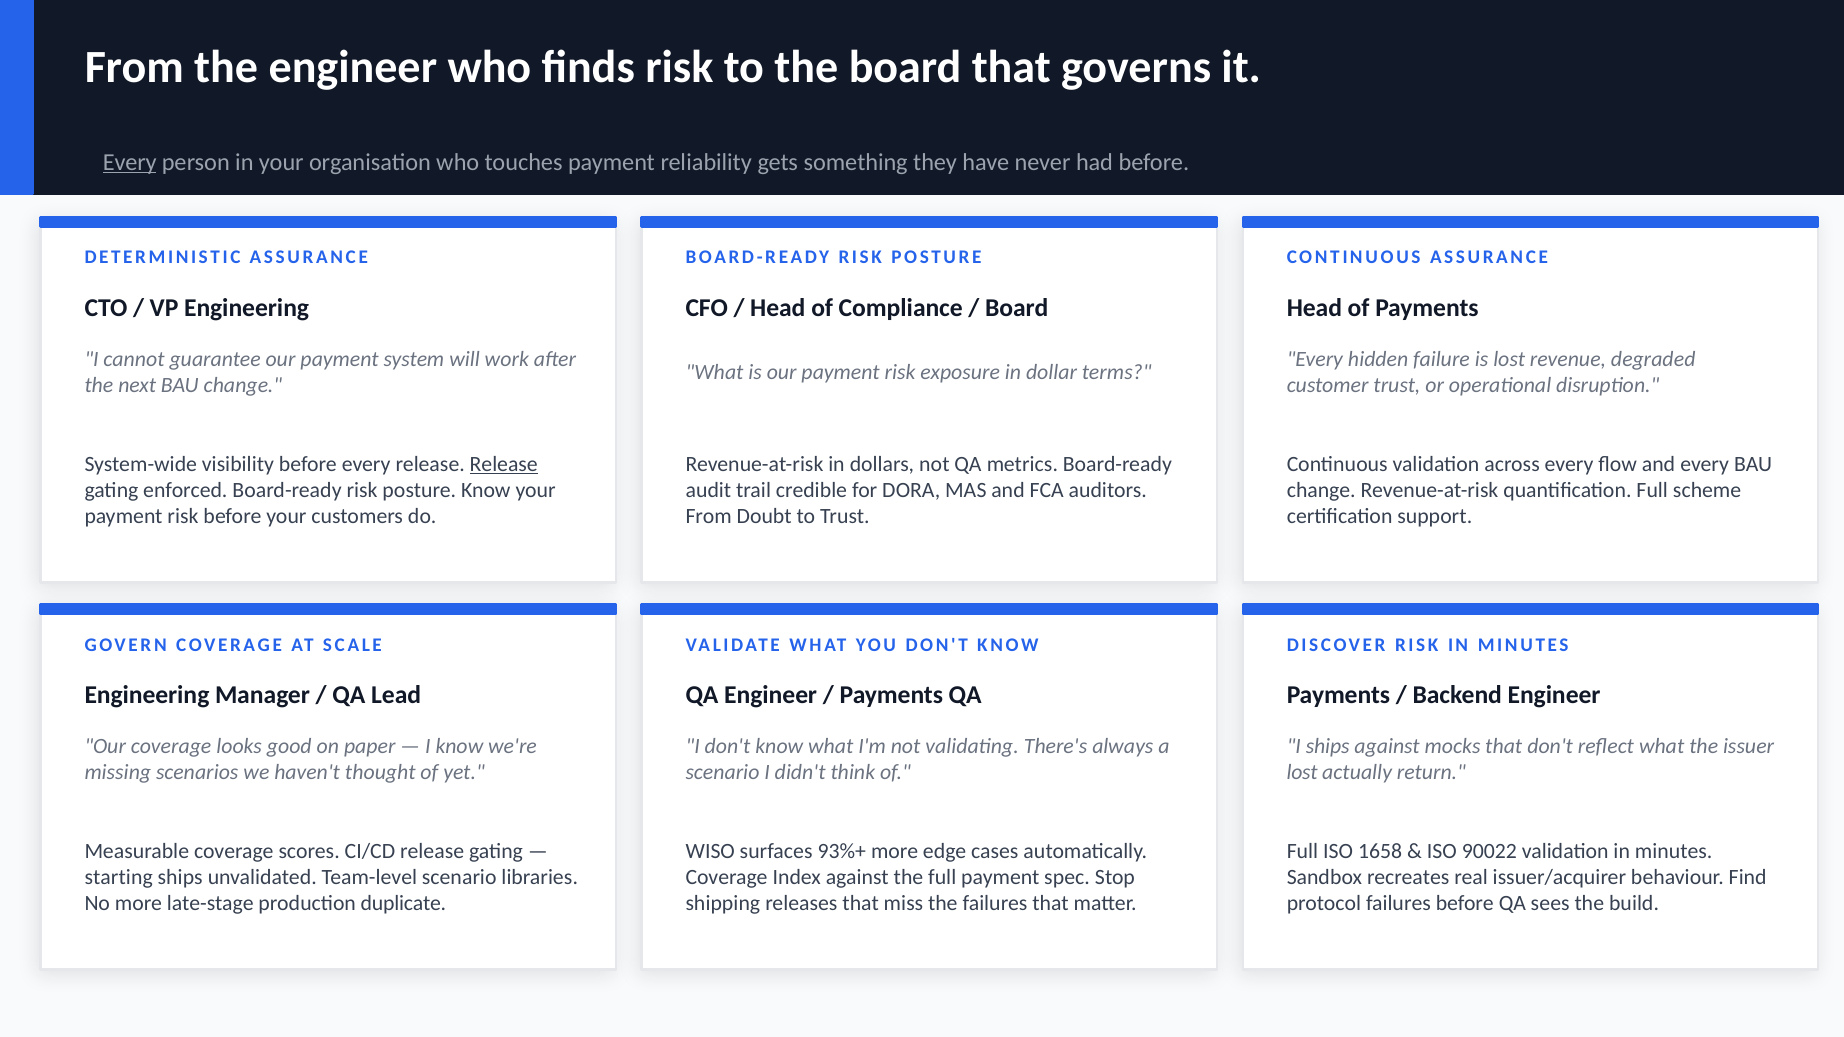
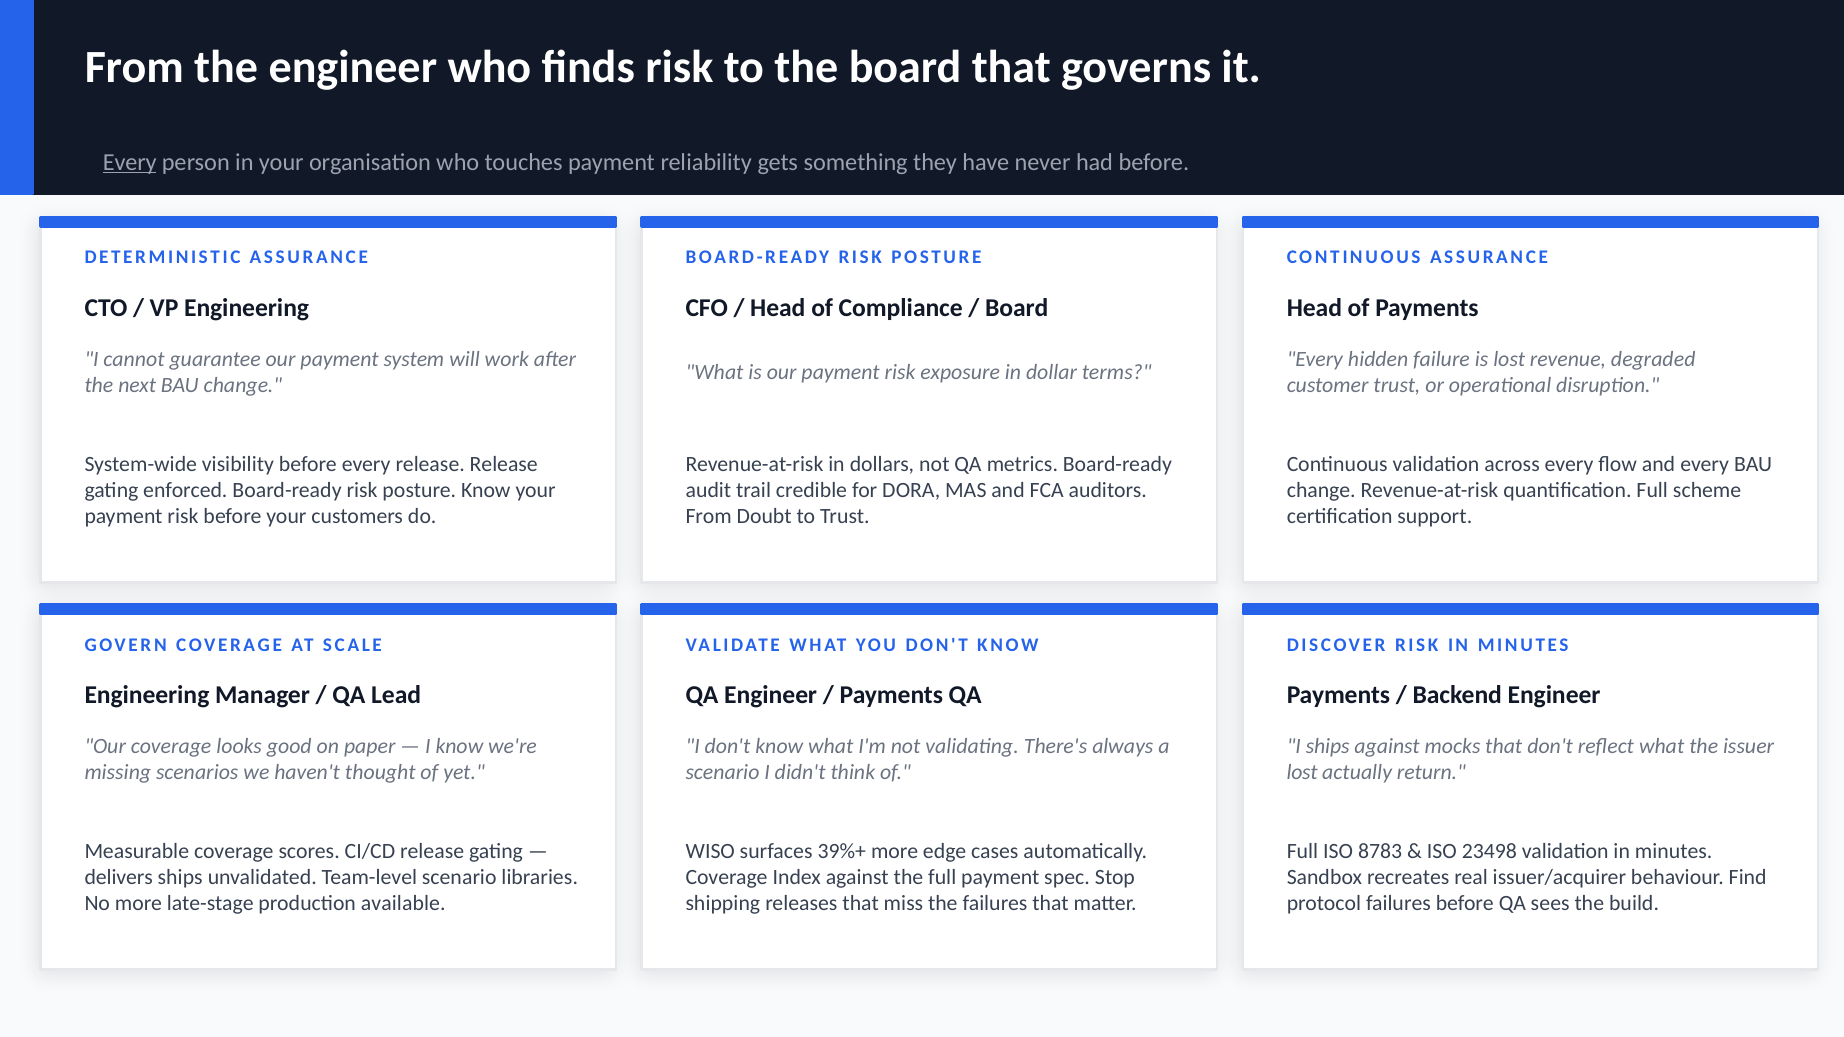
Release at (504, 464) underline: present -> none
93%+: 93%+ -> 39%+
1658: 1658 -> 8783
90022: 90022 -> 23498
starting: starting -> delivers
duplicate: duplicate -> available
